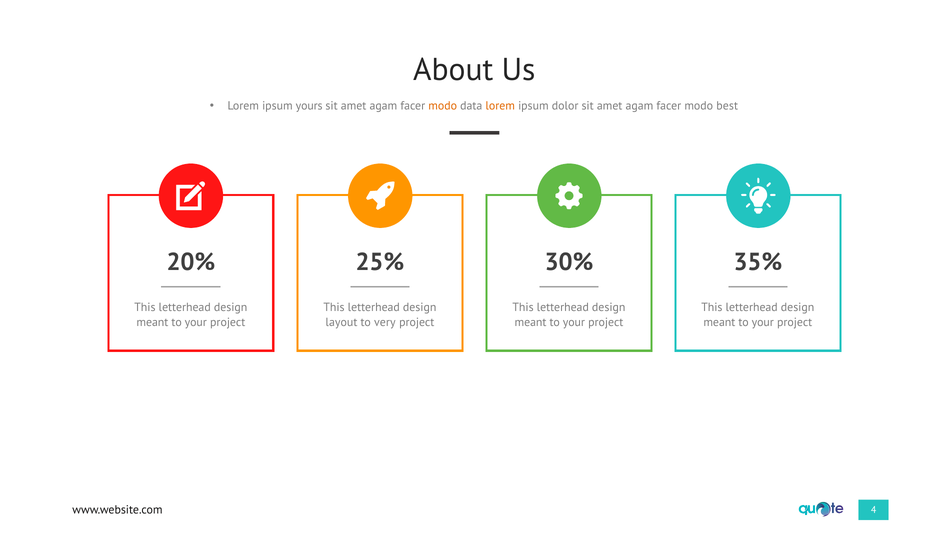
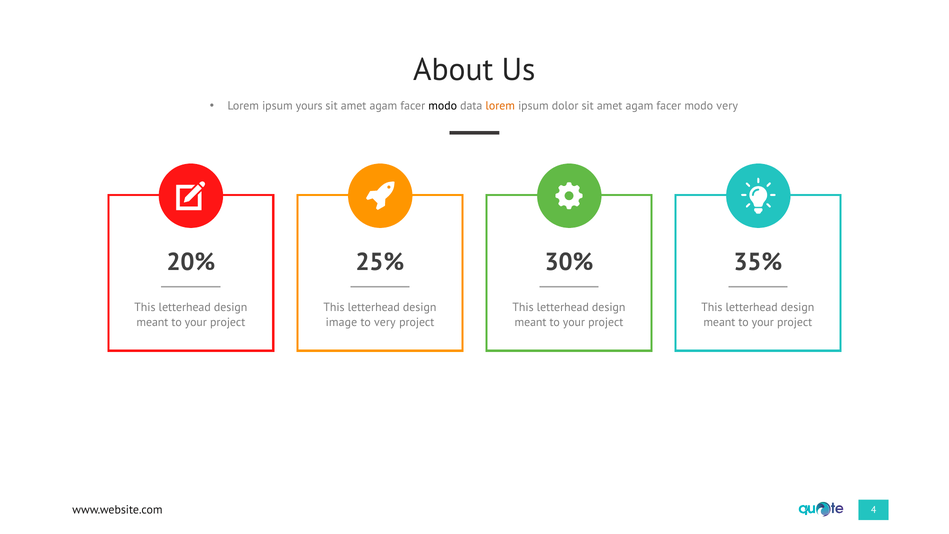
modo at (443, 106) colour: orange -> black
modo best: best -> very
layout: layout -> image
